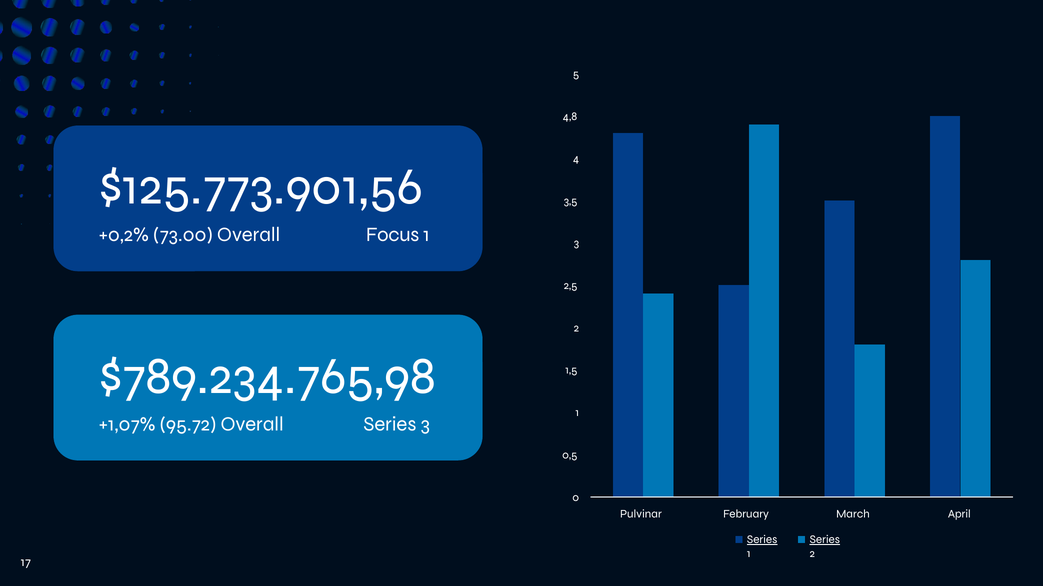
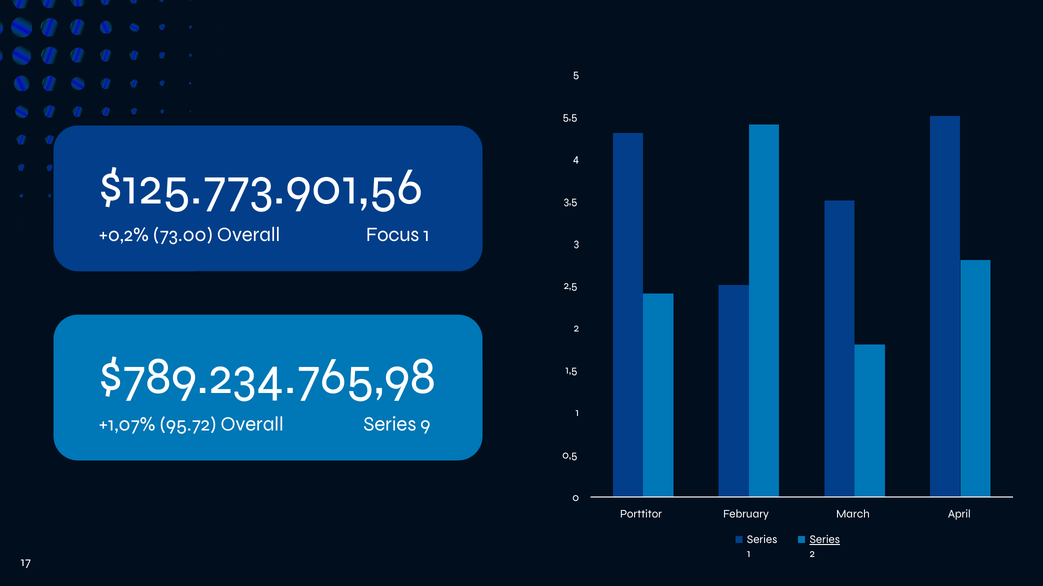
4,8: 4,8 -> 5,5
Series 3: 3 -> 9
Pulvinar: Pulvinar -> Porttitor
Series at (762, 540) underline: present -> none
